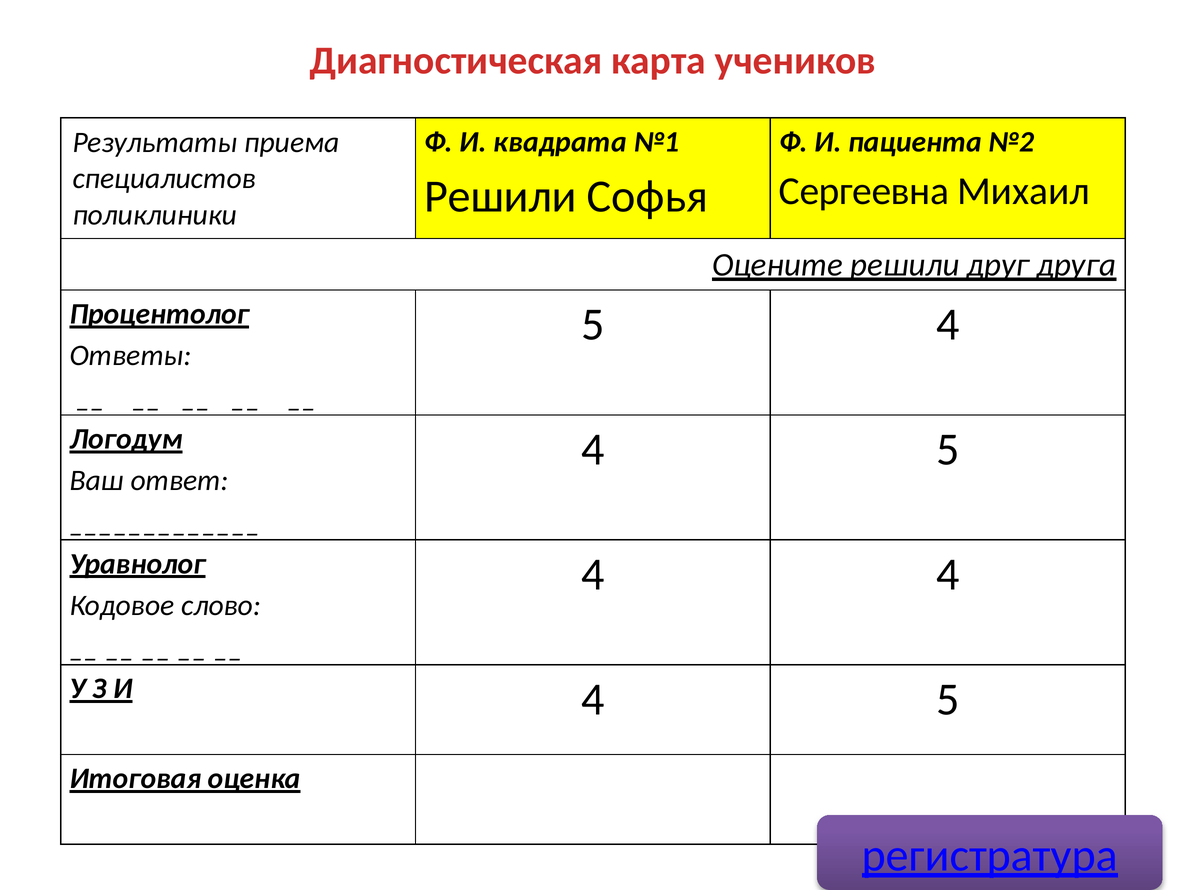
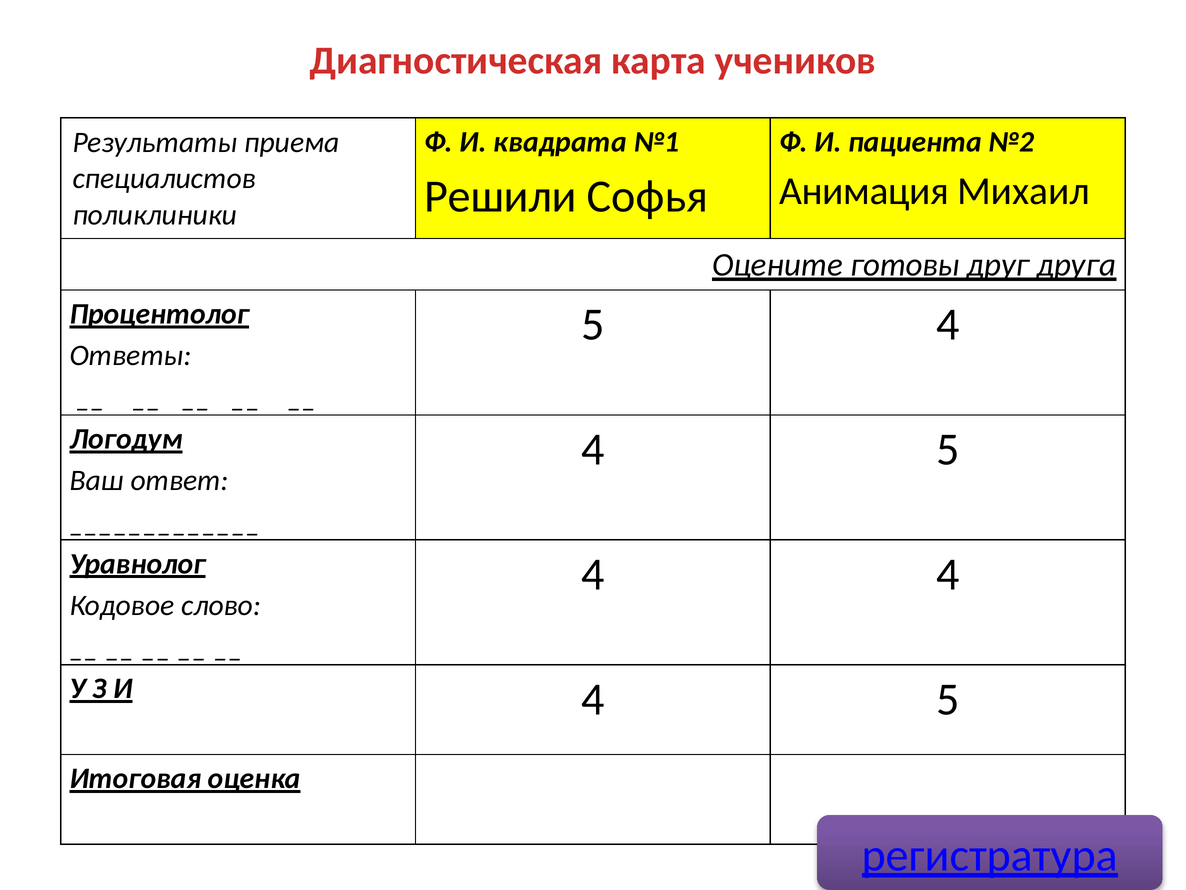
Сергеевна: Сергеевна -> Анимация
Оцените решили: решили -> готовы
